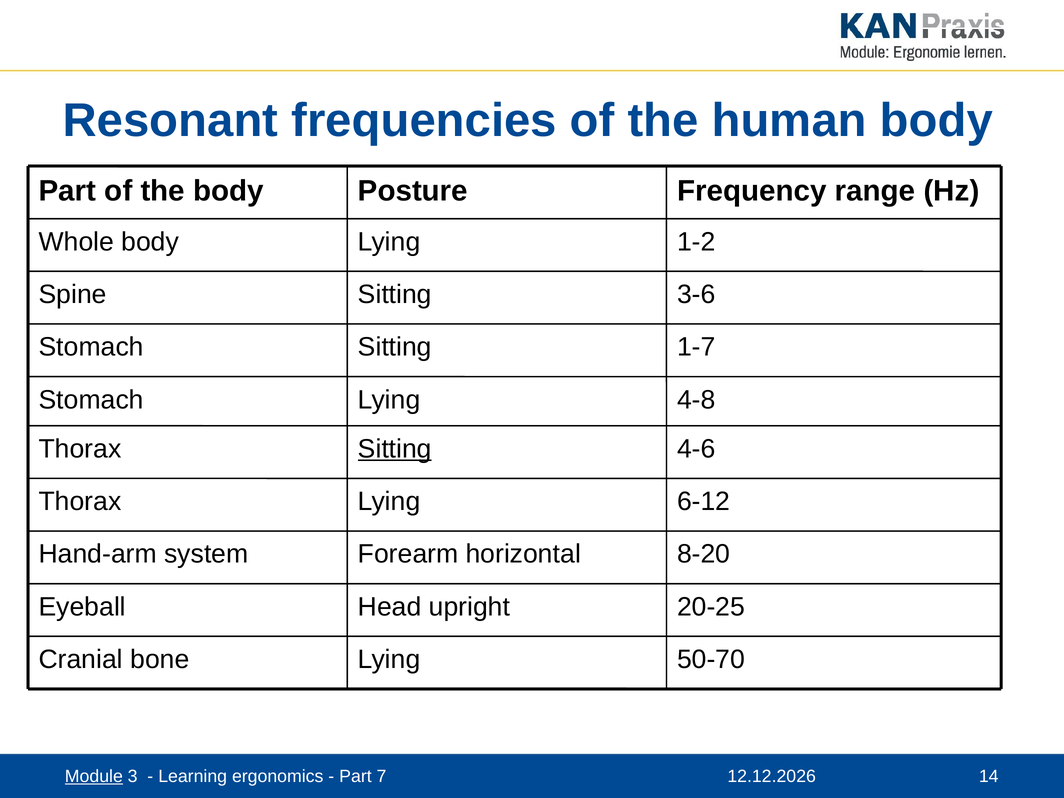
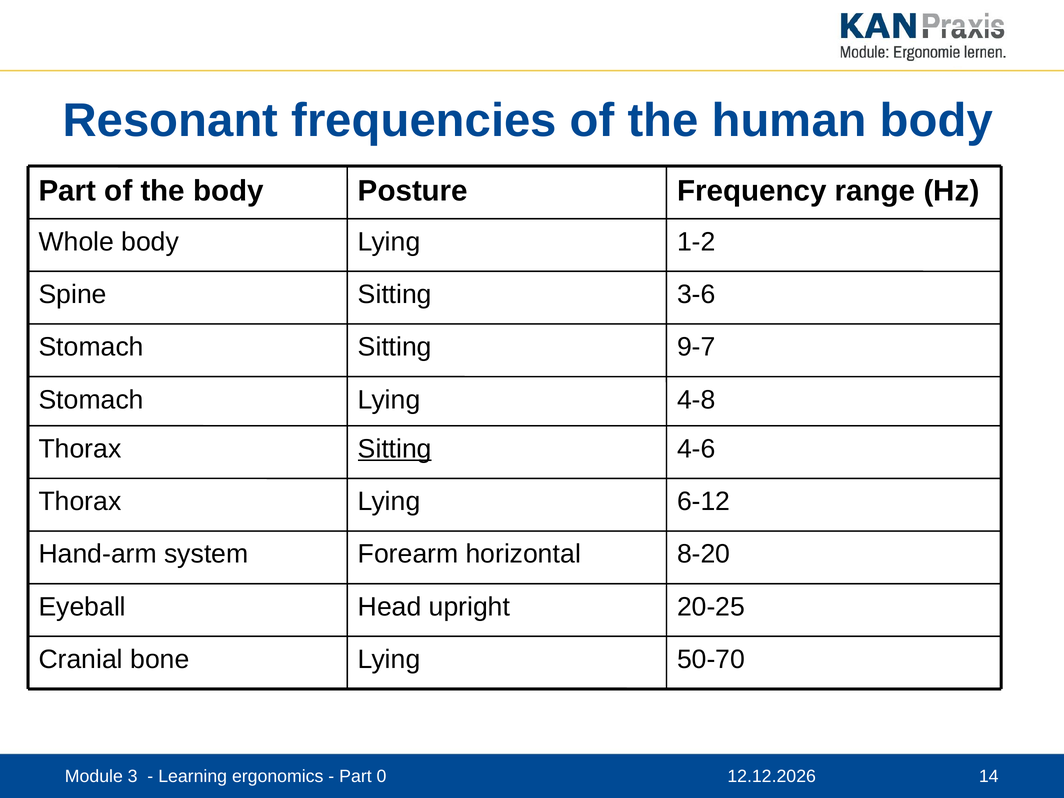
1-7: 1-7 -> 9-7
Module underline: present -> none
7: 7 -> 0
